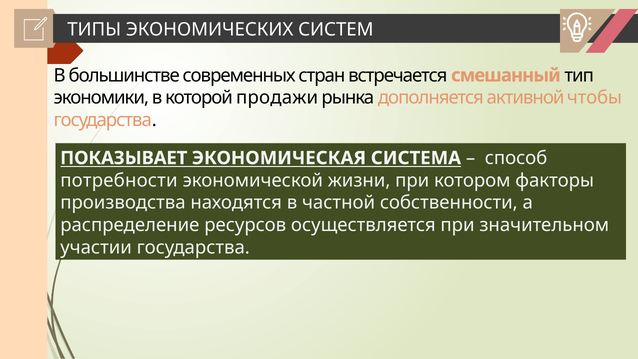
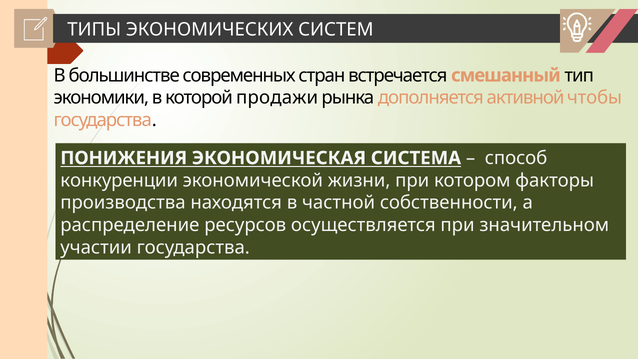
ПОКАЗЫВАЕТ: ПОКАЗЫВАЕТ -> ПОНИЖЕНИЯ
потребности: потребности -> конкуренции
